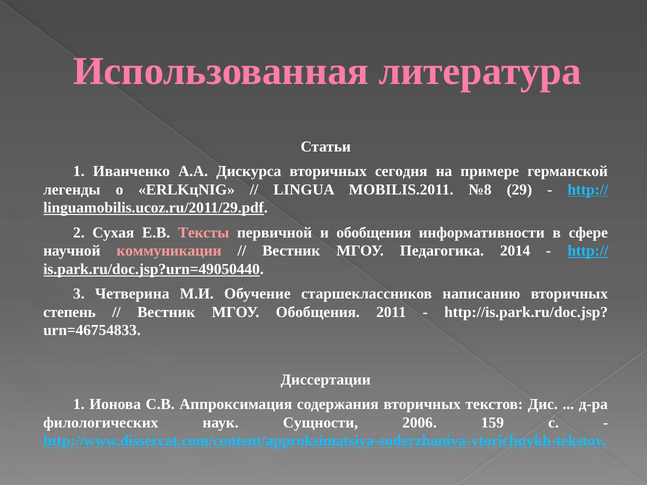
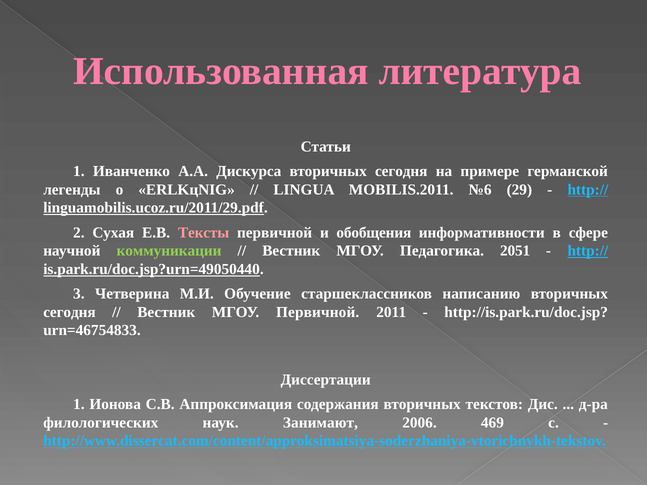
№8: №8 -> №6
коммуникации colour: pink -> light green
2014: 2014 -> 2051
степень at (70, 312): степень -> сегодня
МГОУ Обобщения: Обобщения -> Первичной
Сущности: Сущности -> Занимают
159: 159 -> 469
